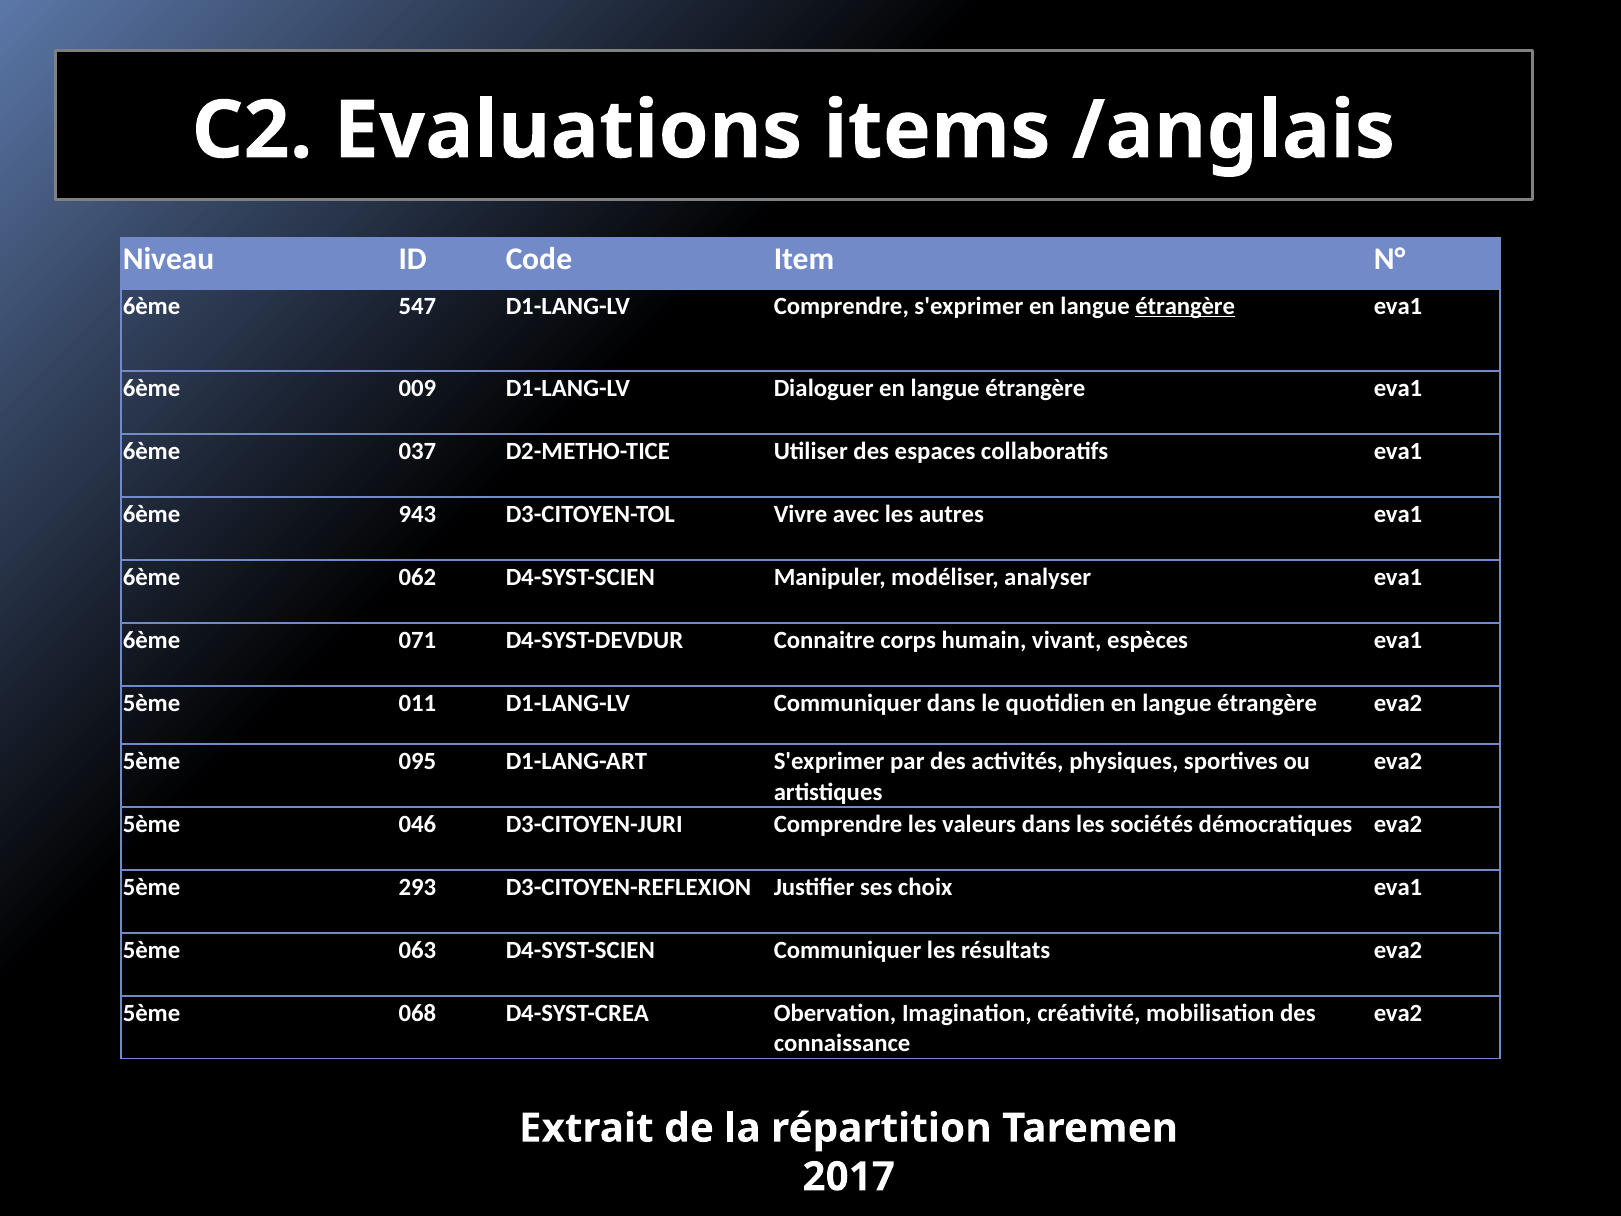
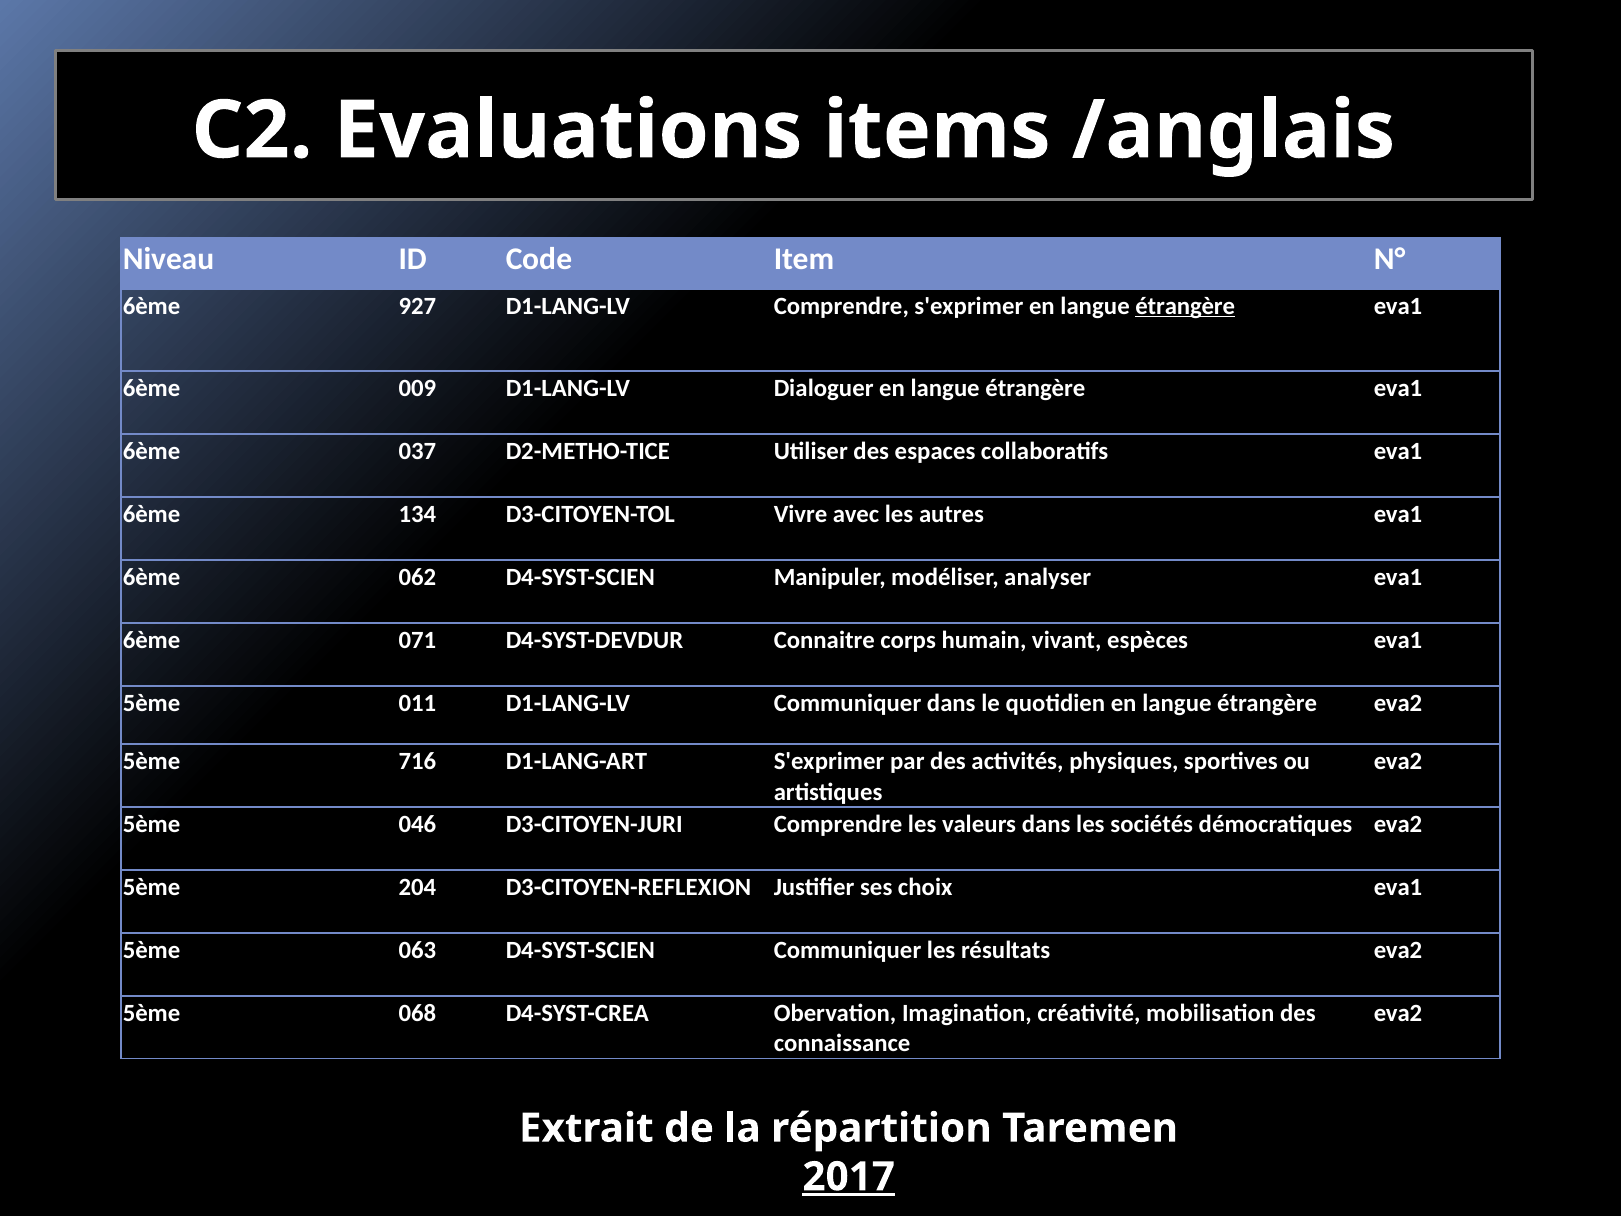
547: 547 -> 927
943: 943 -> 134
095: 095 -> 716
293: 293 -> 204
2017 underline: none -> present
